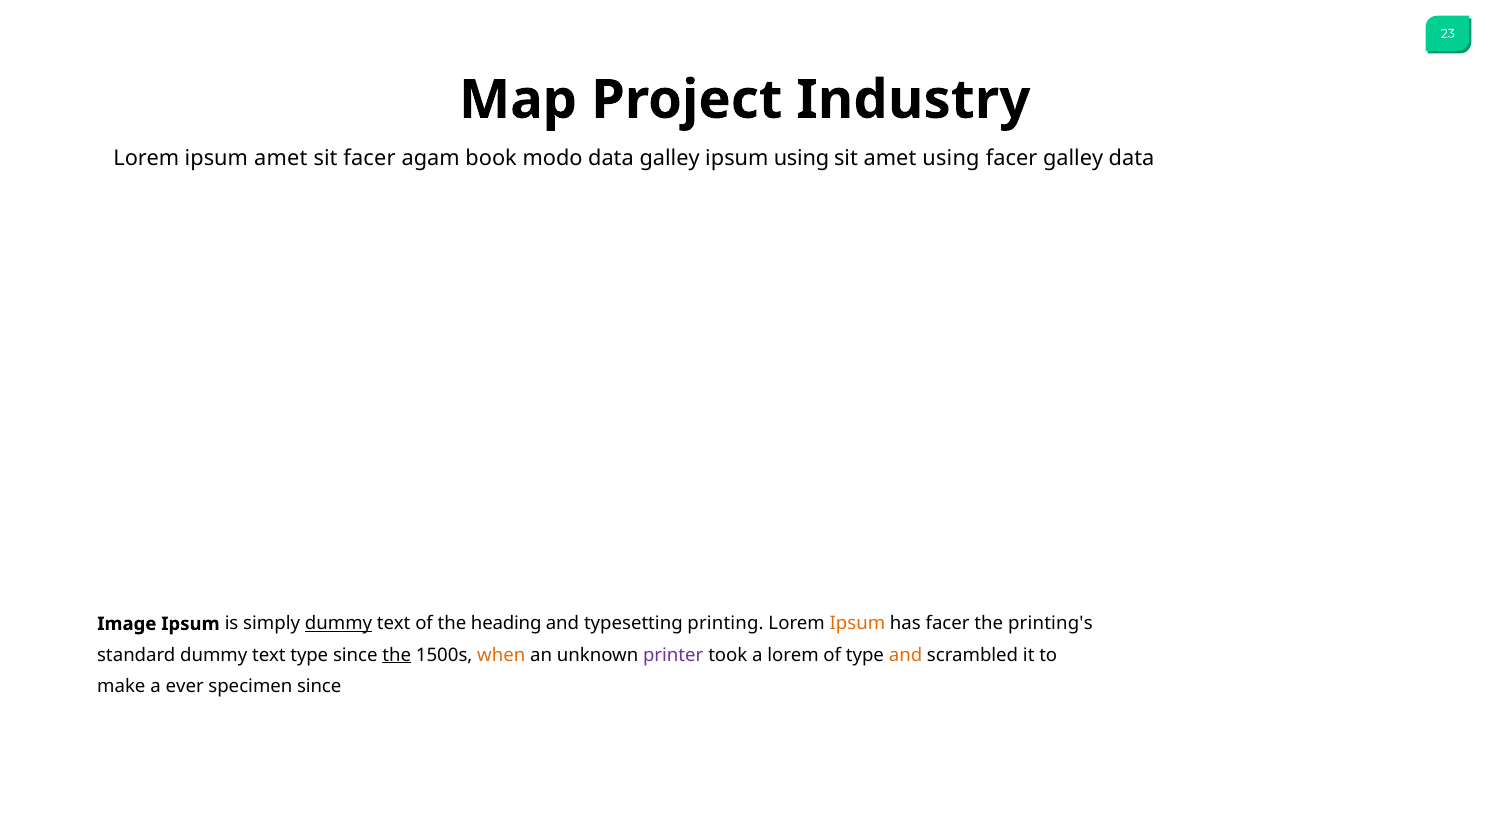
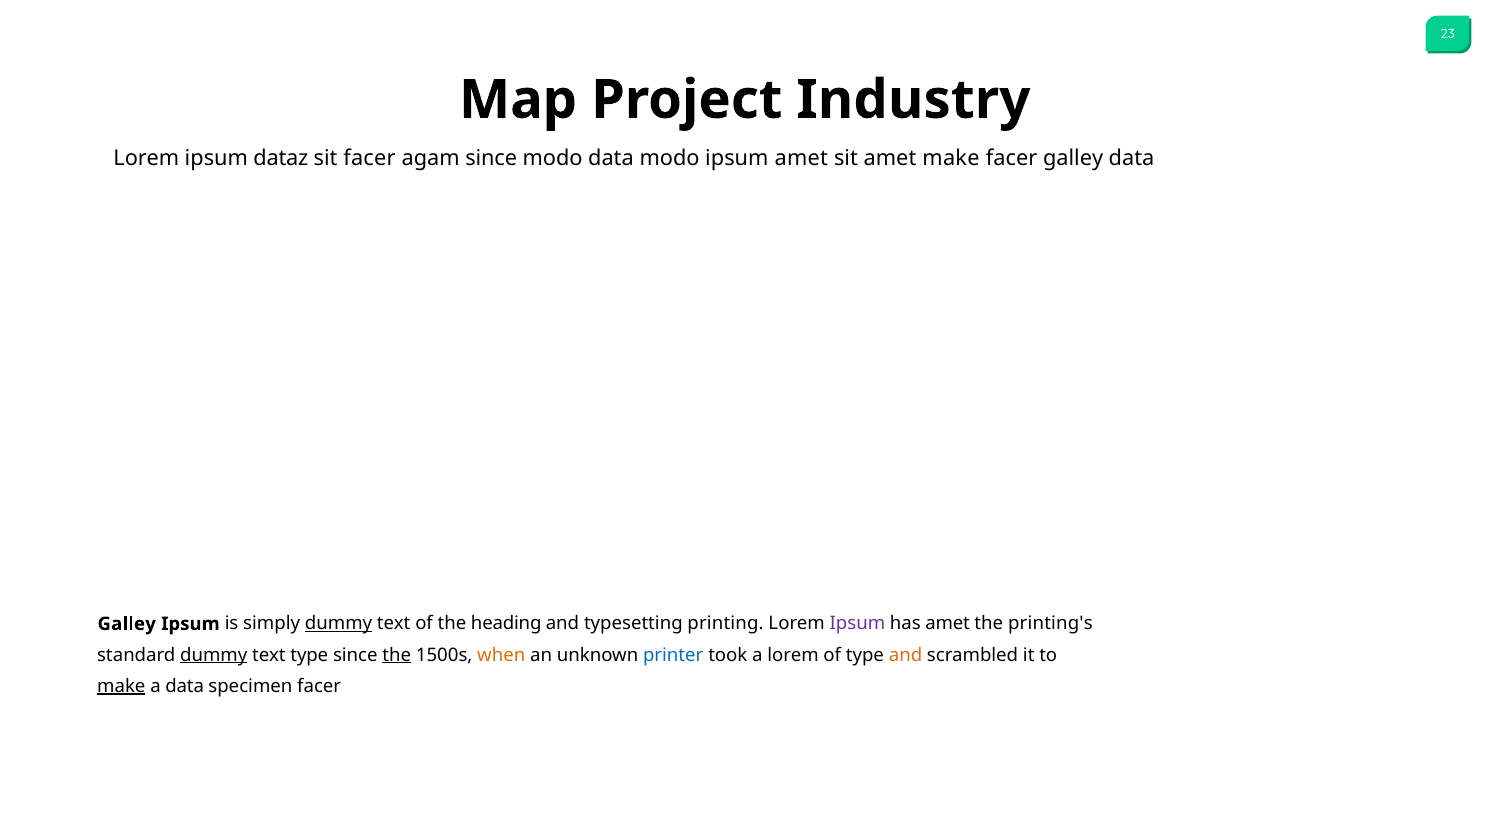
ipsum amet: amet -> dataz
agam book: book -> since
data galley: galley -> modo
ipsum using: using -> amet
amet using: using -> make
Image at (127, 624): Image -> Galley
Ipsum at (857, 624) colour: orange -> purple
has facer: facer -> amet
dummy at (214, 655) underline: none -> present
printer colour: purple -> blue
make at (121, 686) underline: none -> present
a ever: ever -> data
specimen since: since -> facer
